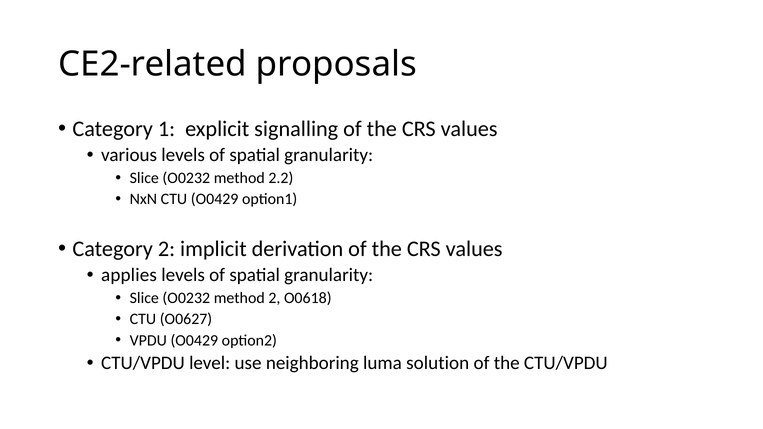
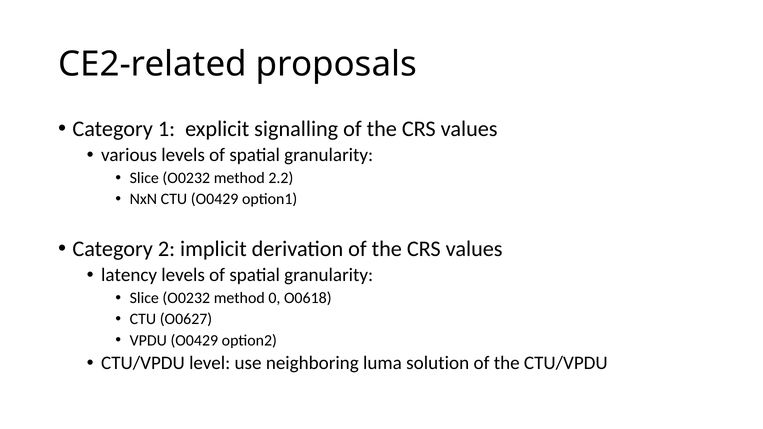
applies: applies -> latency
method 2: 2 -> 0
